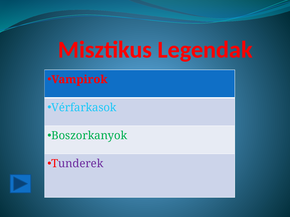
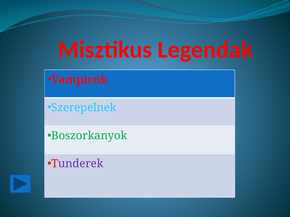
Vérfarkasok: Vérfarkasok -> Szerepelnek
